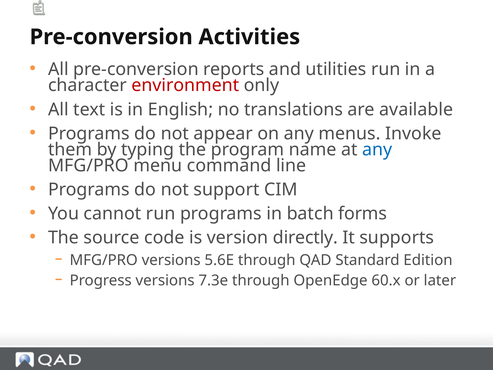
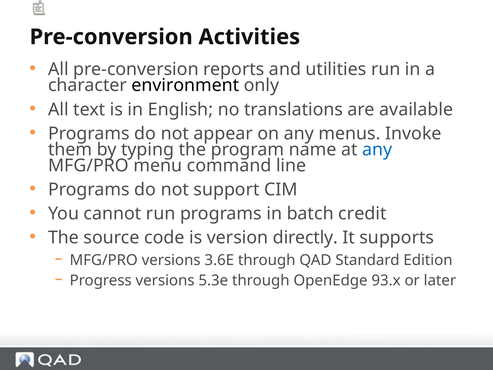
environment colour: red -> black
forms: forms -> credit
5.6E: 5.6E -> 3.6E
7.3e: 7.3e -> 5.3e
60.x: 60.x -> 93.x
